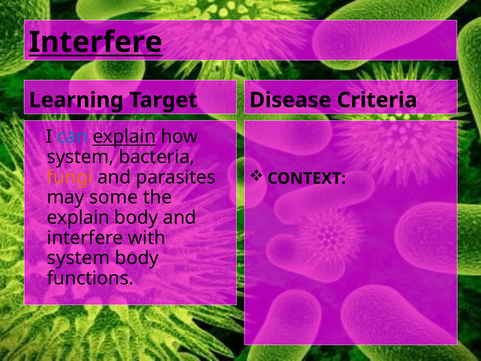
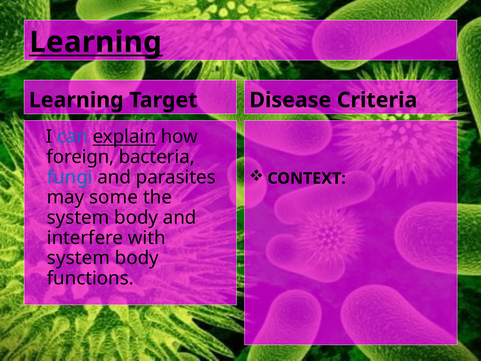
Interfere at (96, 42): Interfere -> Learning
system at (80, 157): system -> foreign
fungi colour: orange -> blue
explain at (78, 217): explain -> system
